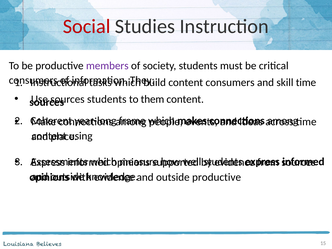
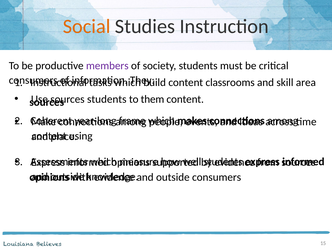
Social colour: red -> orange
content consumers: consumers -> classrooms
skill time: time -> area
outside productive: productive -> consumers
